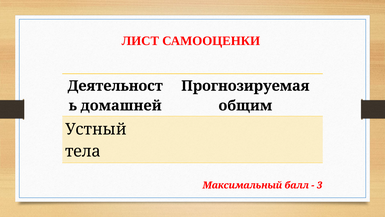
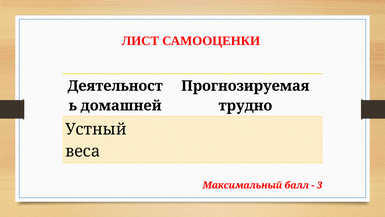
общим: общим -> трудно
тела: тела -> веса
